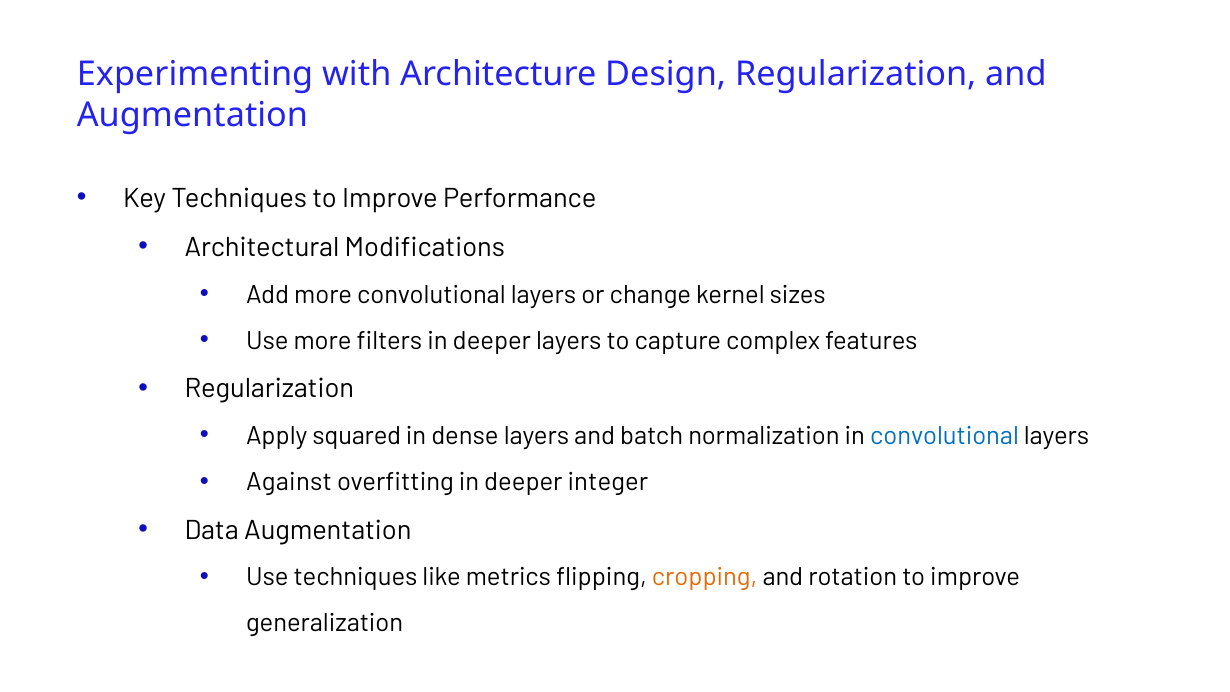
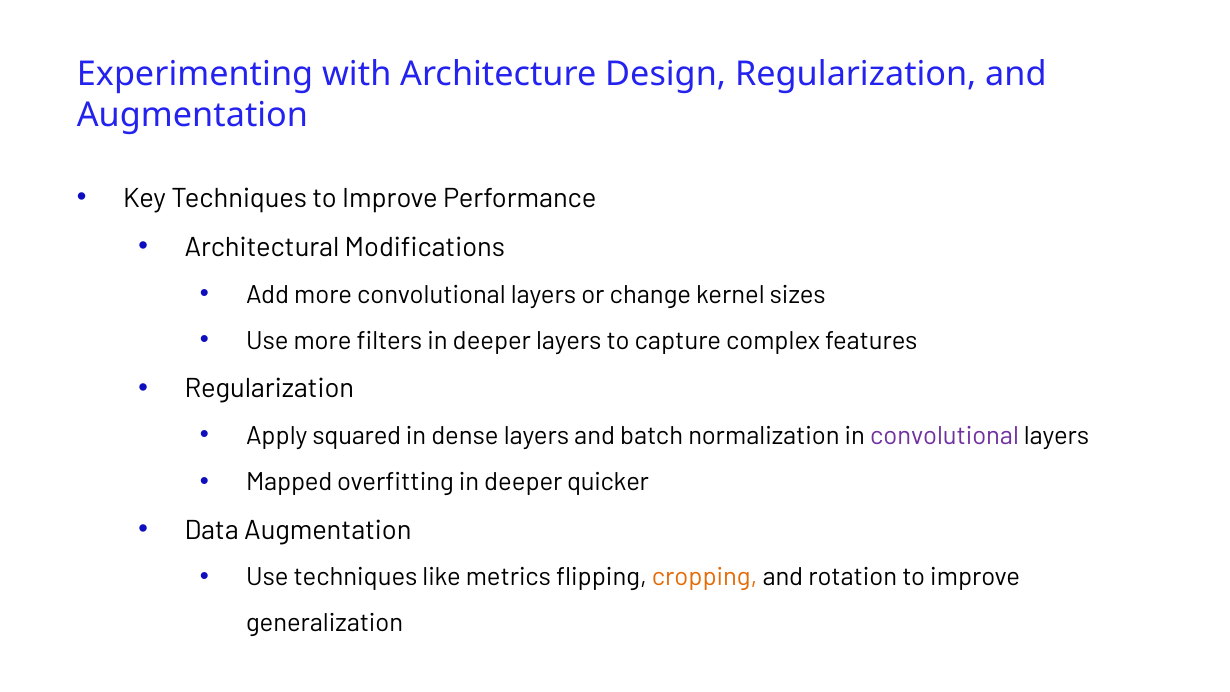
convolutional at (945, 436) colour: blue -> purple
Against: Against -> Mapped
integer: integer -> quicker
